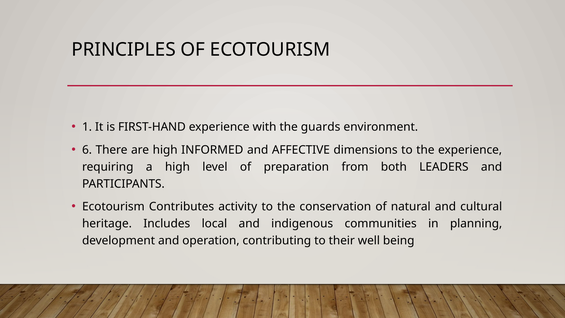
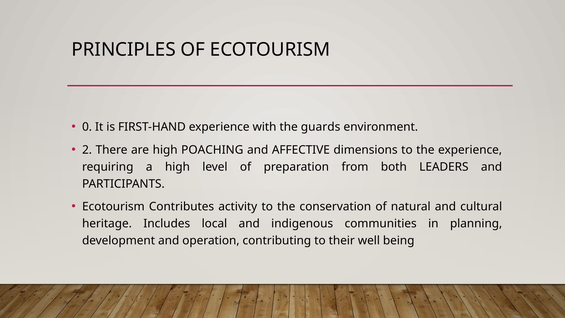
1: 1 -> 0
6: 6 -> 2
INFORMED: INFORMED -> POACHING
